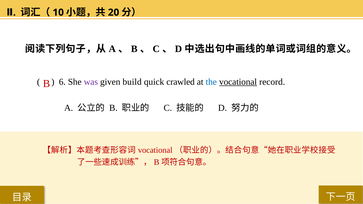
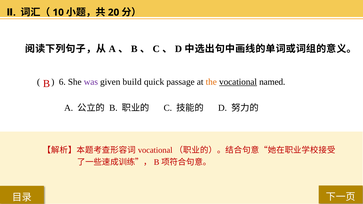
crawled: crawled -> passage
the colour: blue -> orange
record: record -> named
